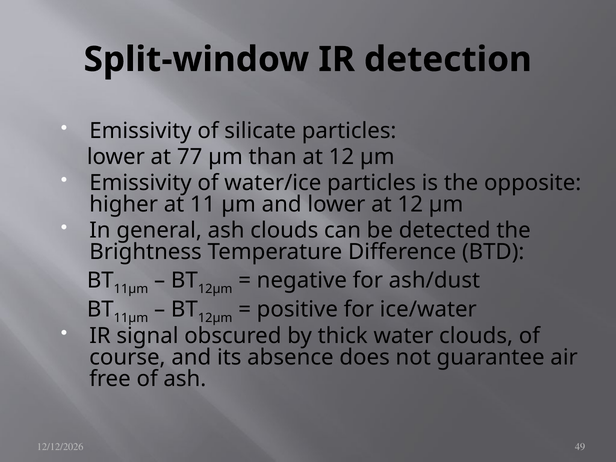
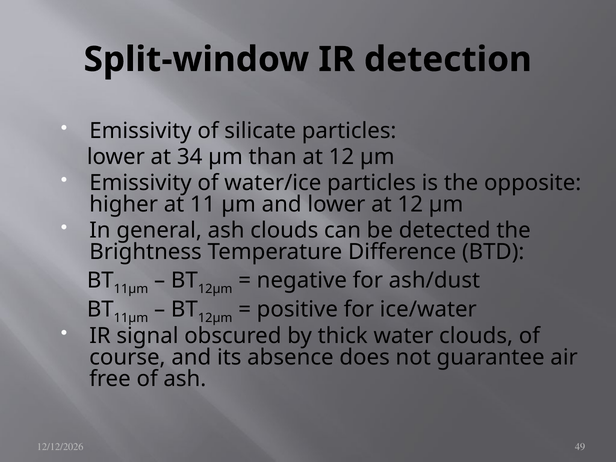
77: 77 -> 34
